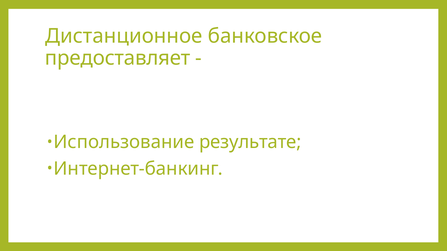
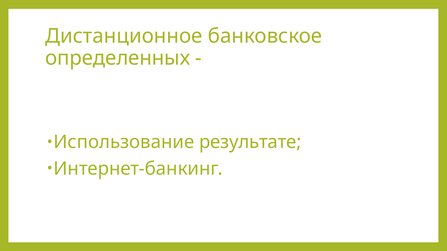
предоставляет: предоставляет -> определенных
